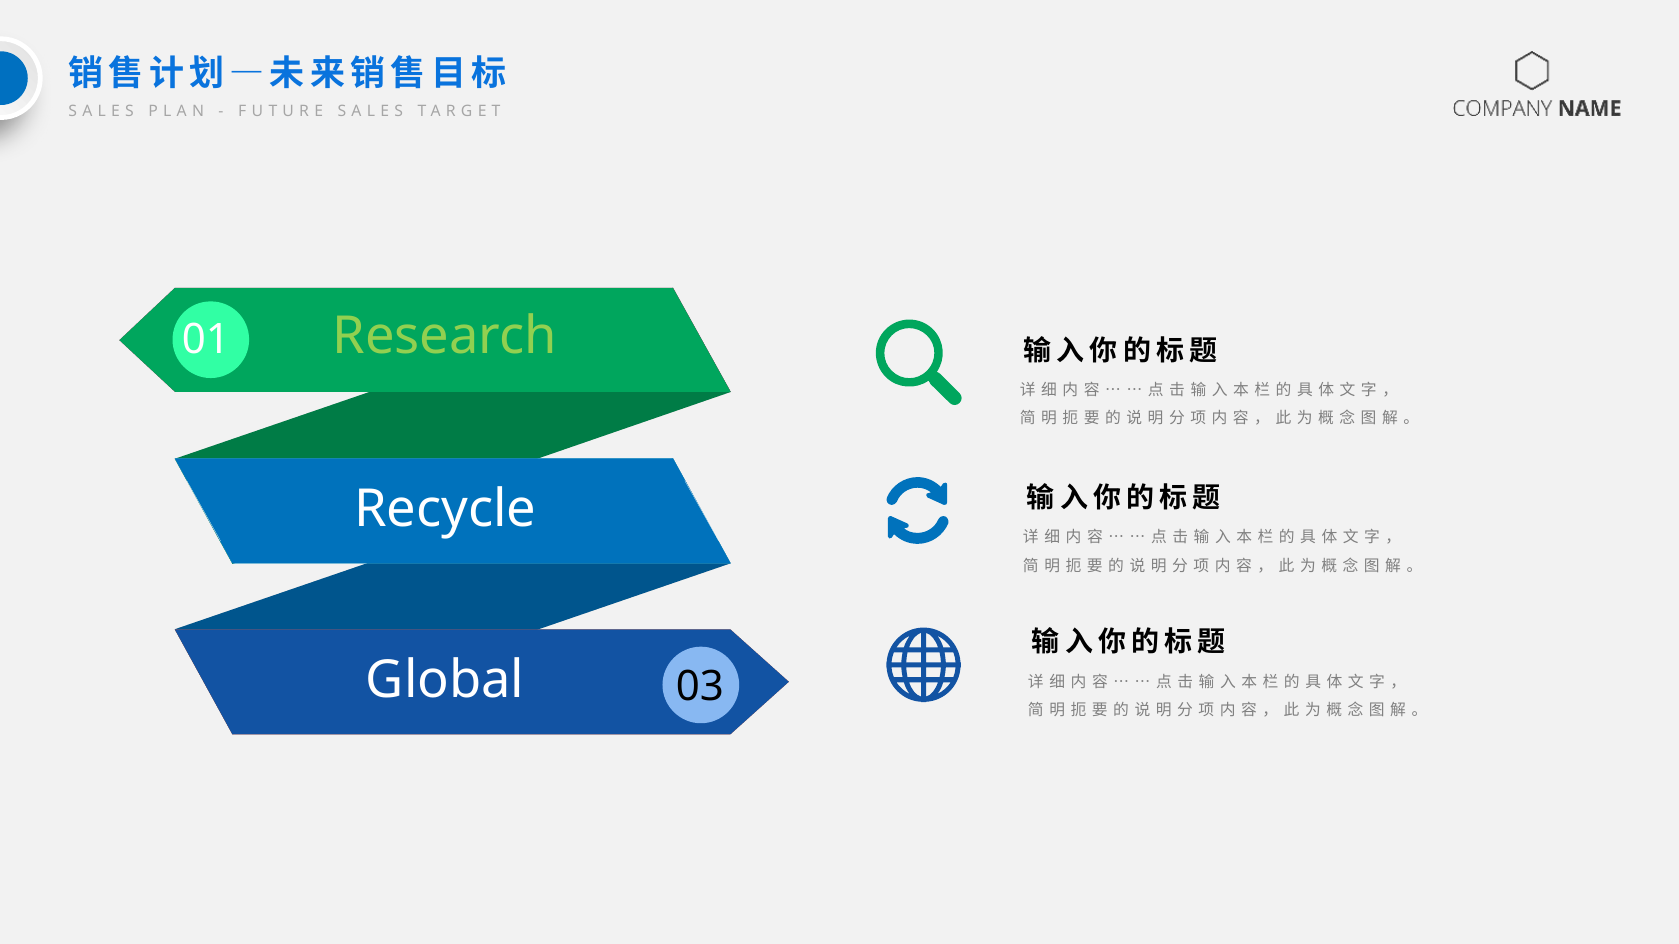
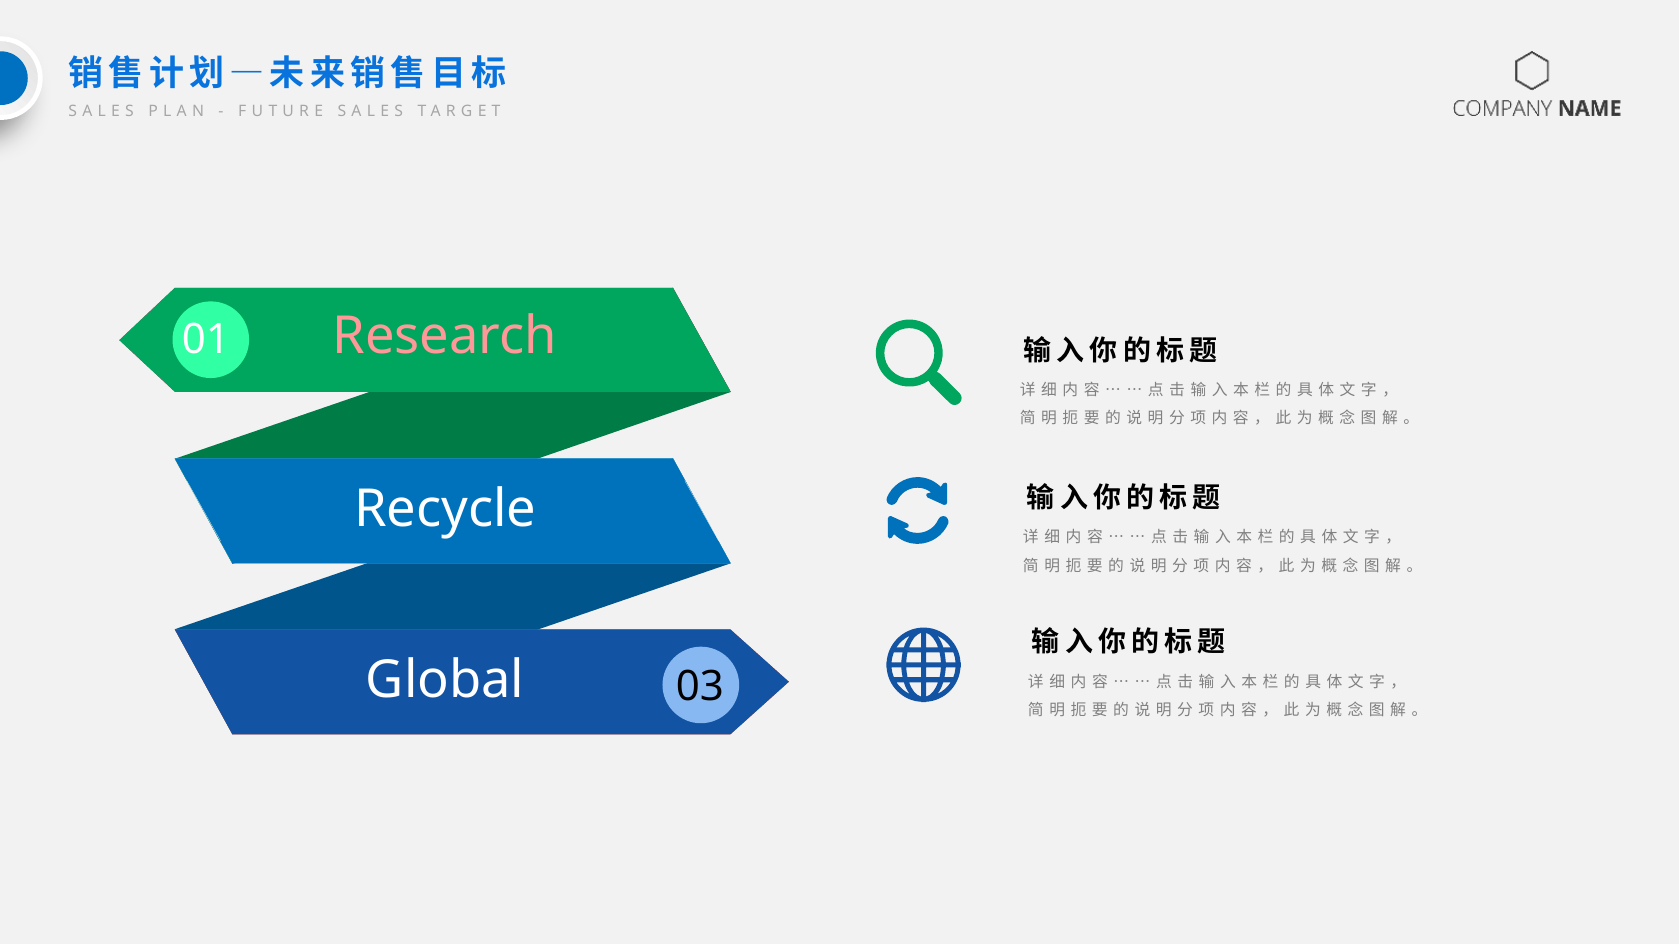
Research colour: light green -> pink
